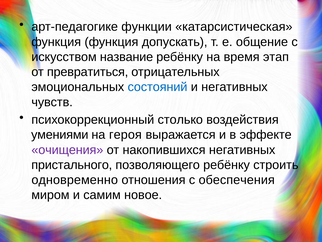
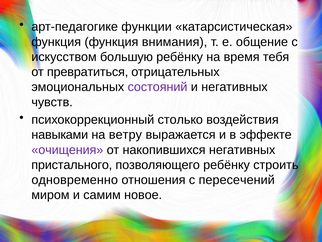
допускать: допускать -> внимания
название: название -> большую
этап: этап -> тебя
состояний colour: blue -> purple
умениями: умениями -> навыками
героя: героя -> ветру
обеспечения: обеспечения -> пересечений
